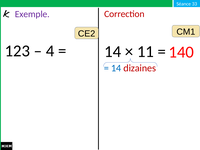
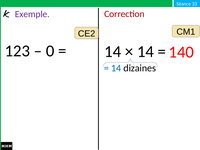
4: 4 -> 0
11 at (145, 52): 11 -> 14
dizaines colour: red -> black
